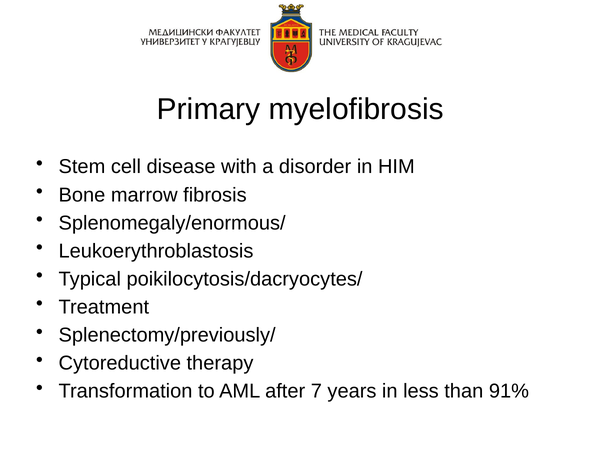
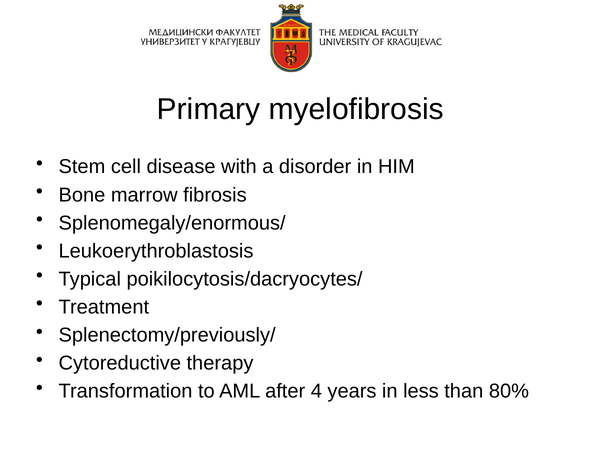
7: 7 -> 4
91%: 91% -> 80%
